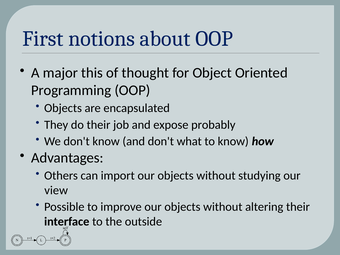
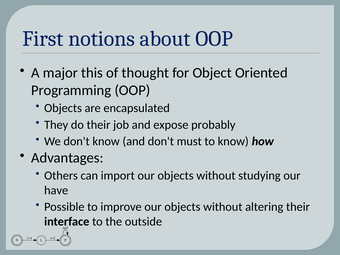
what: what -> must
view: view -> have
